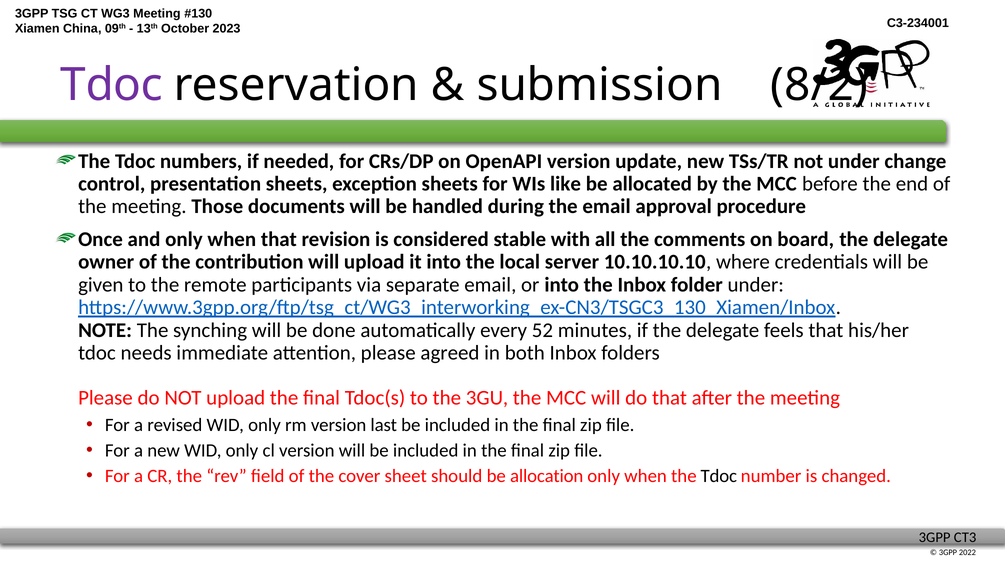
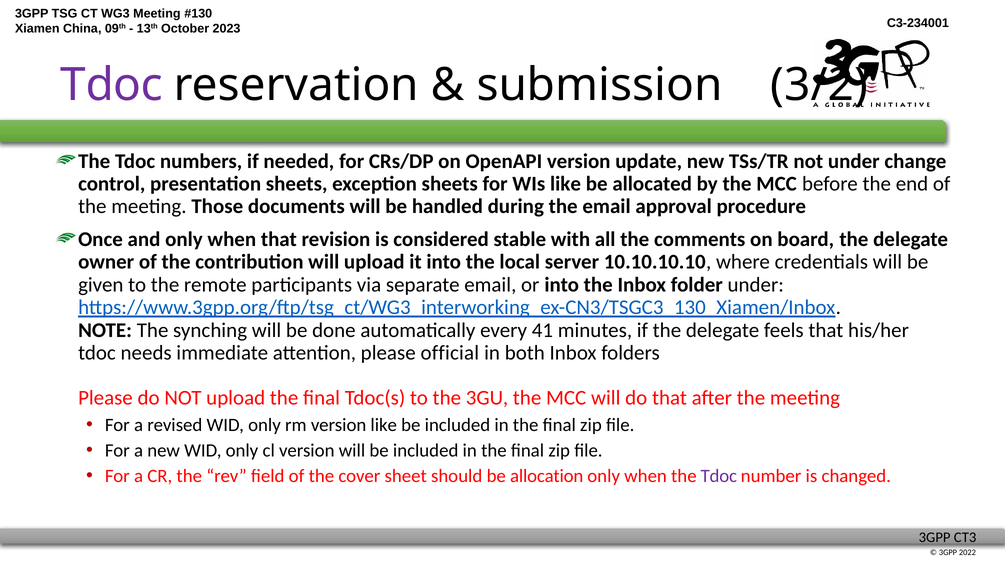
8/2: 8/2 -> 3/2
52: 52 -> 41
agreed: agreed -> official
version last: last -> like
Tdoc at (719, 476) colour: black -> purple
